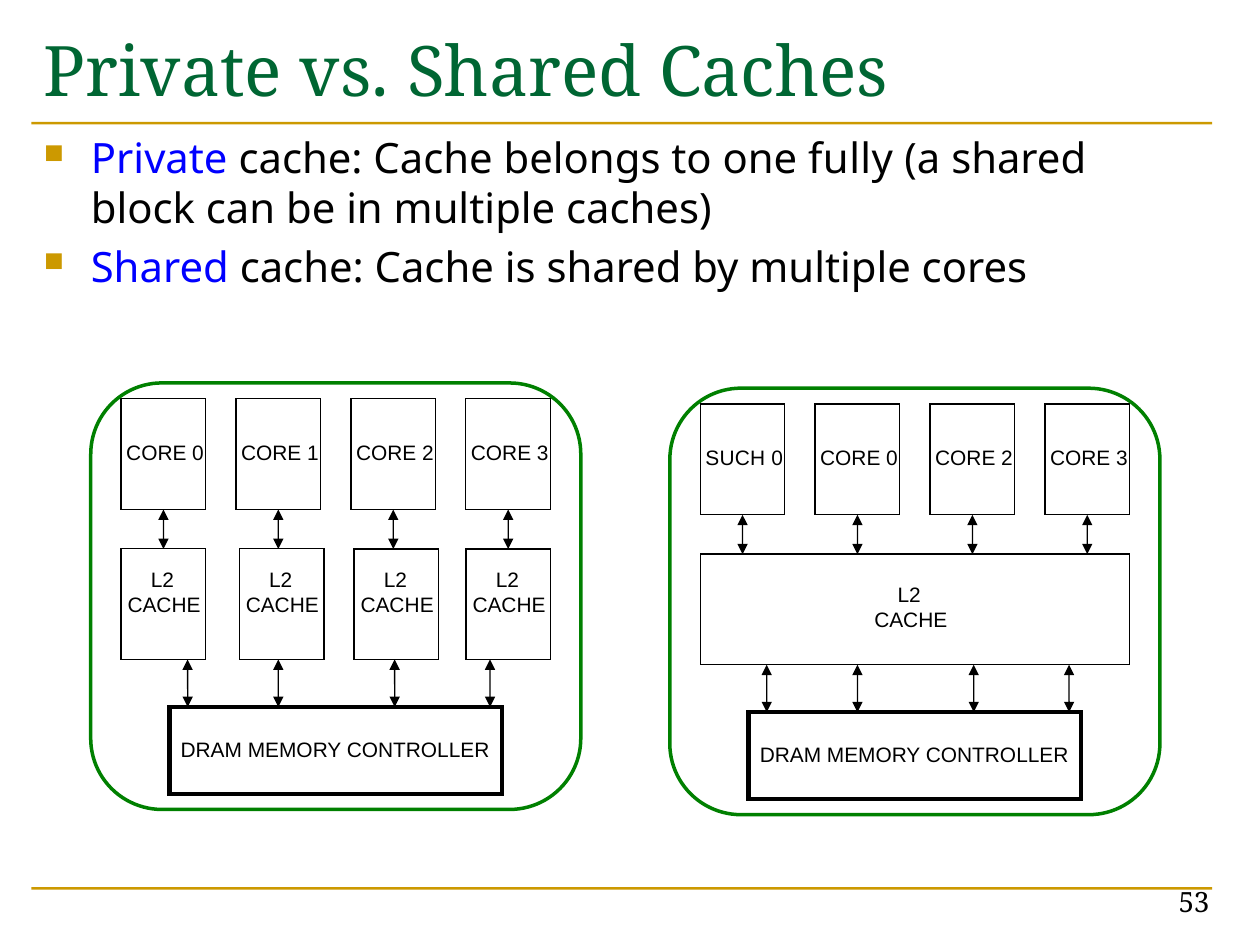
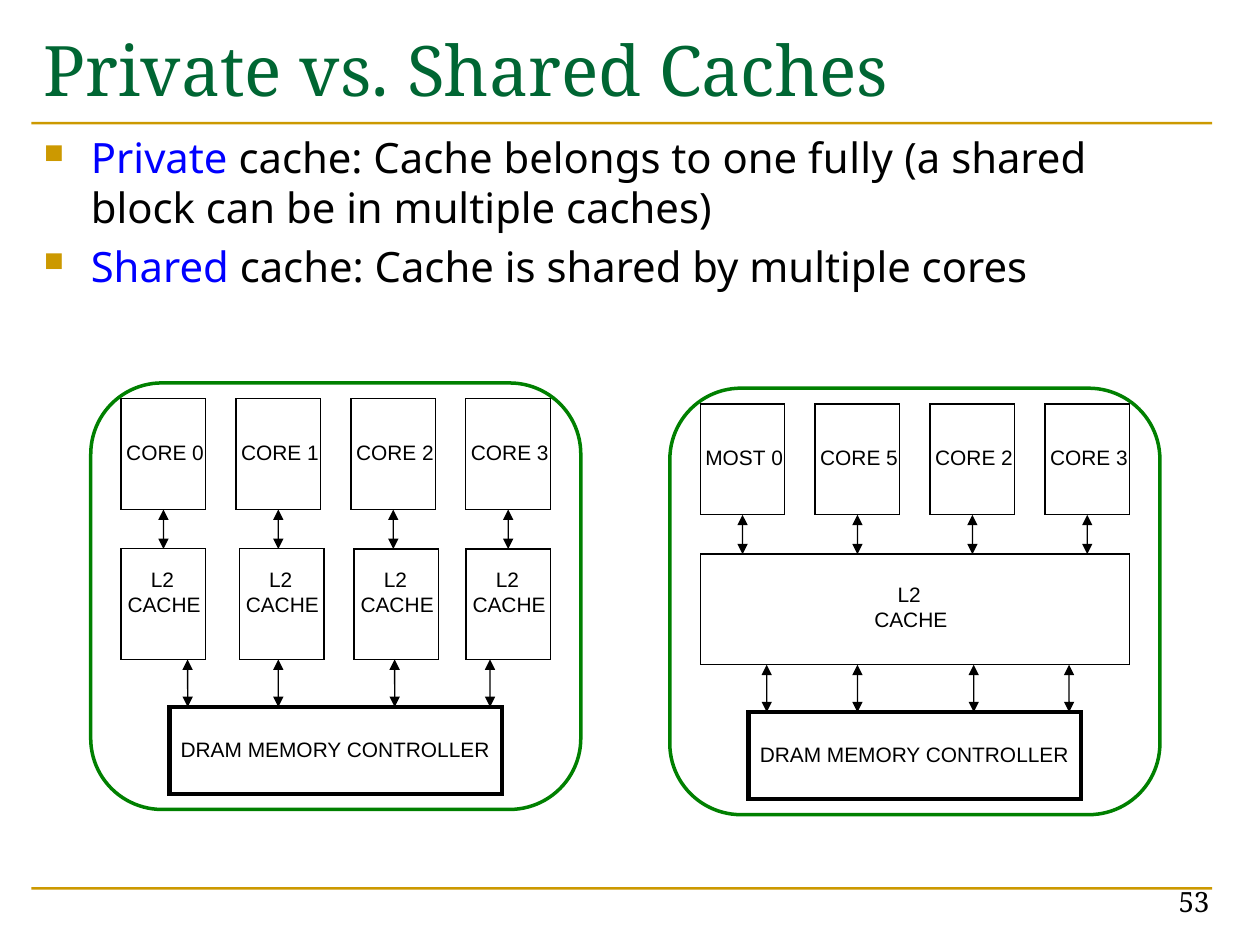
SUCH: SUCH -> MOST
0 CORE 0: 0 -> 5
